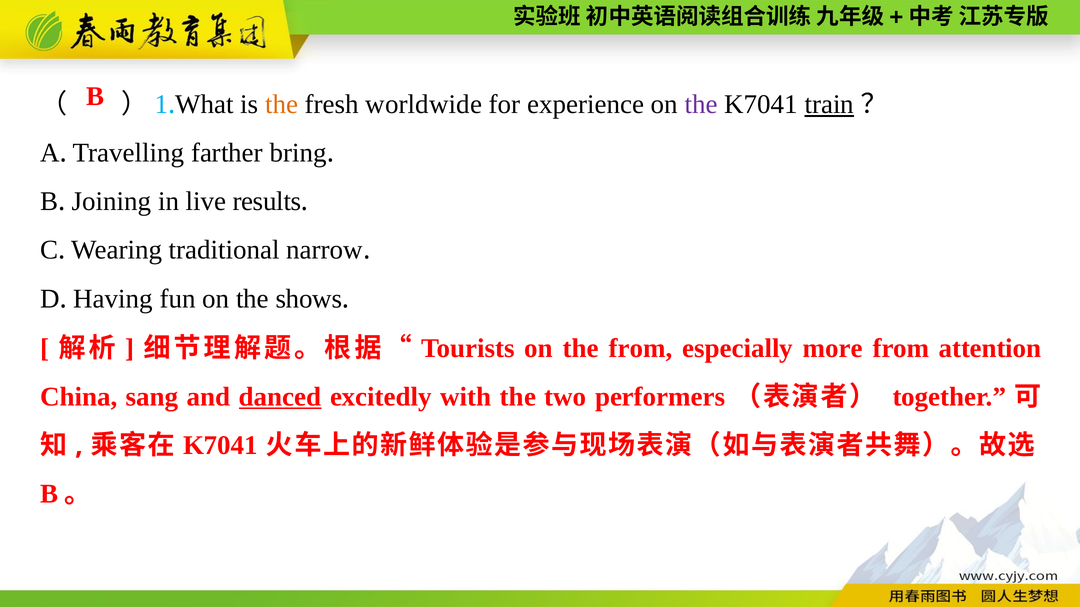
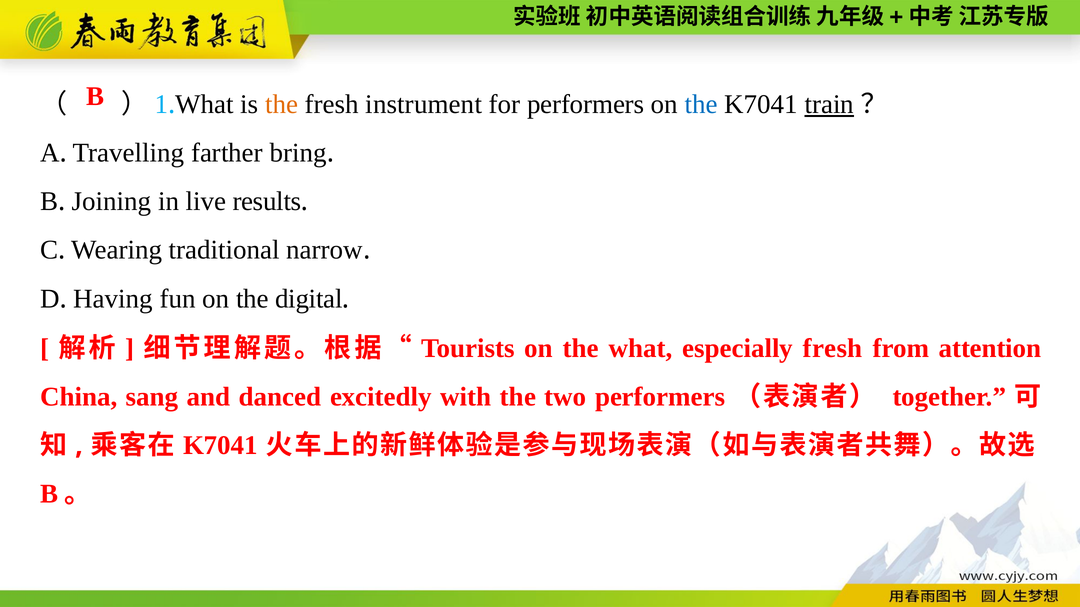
worldwide: worldwide -> instrument
for experience: experience -> performers
the at (701, 104) colour: purple -> blue
shows: shows -> digital
the from: from -> what
especially more: more -> fresh
danced underline: present -> none
